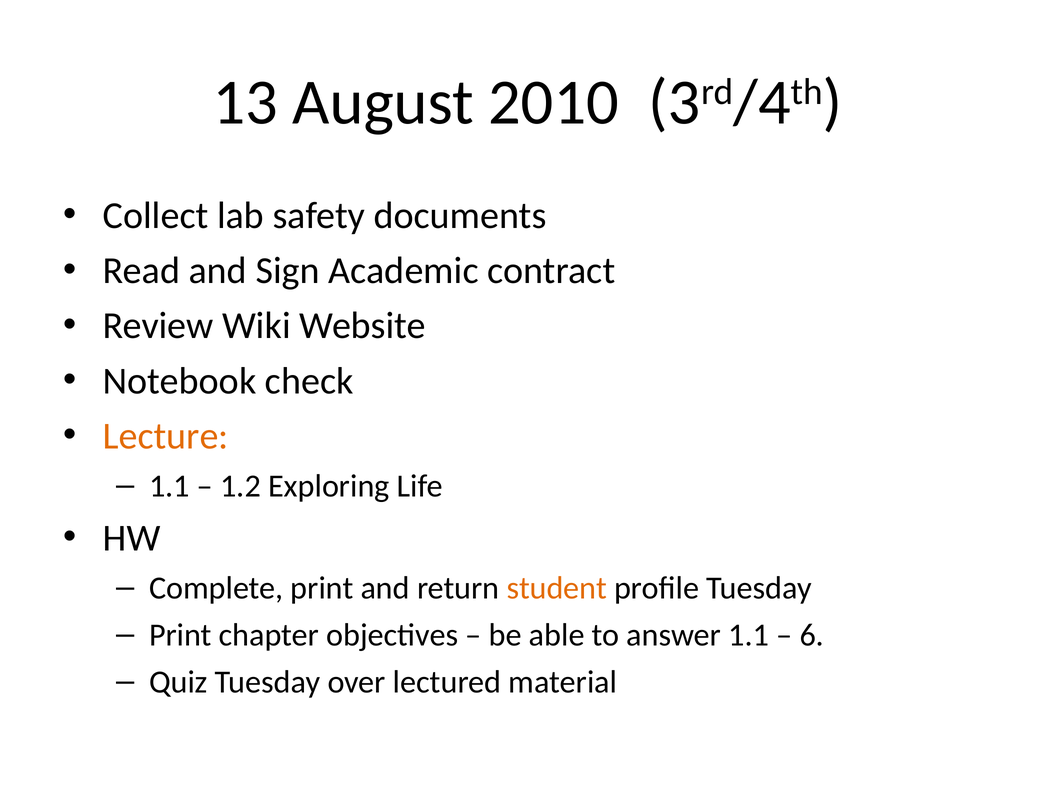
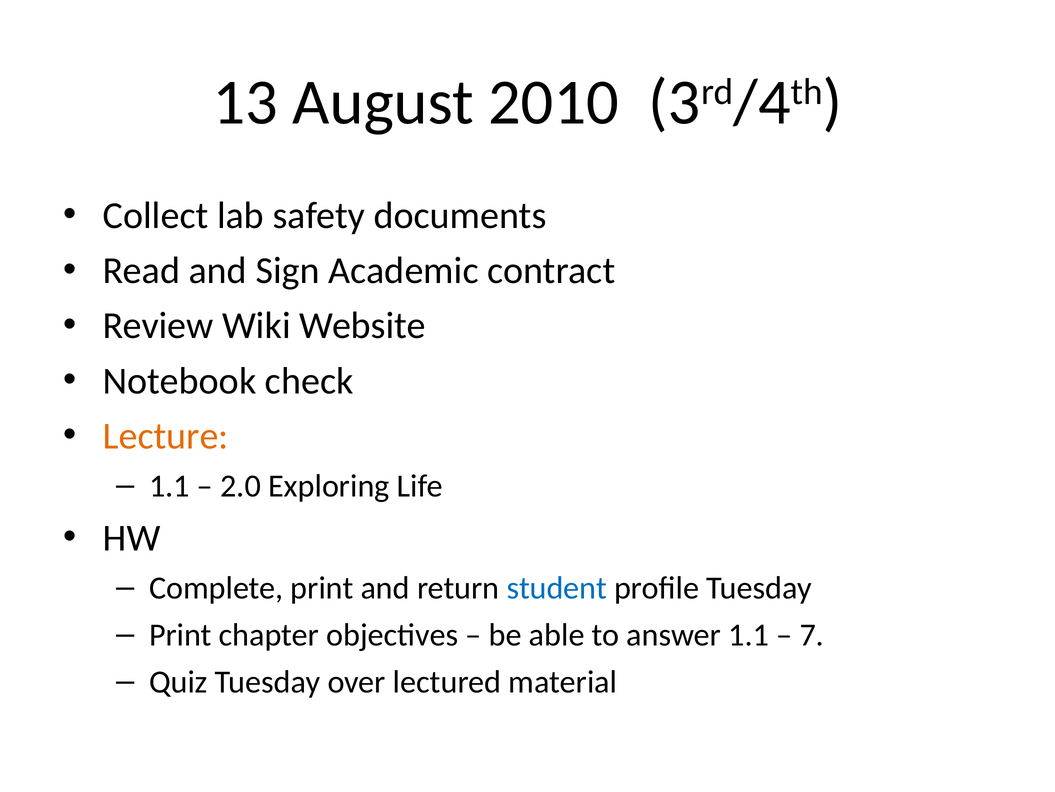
1.2: 1.2 -> 2.0
student colour: orange -> blue
6: 6 -> 7
